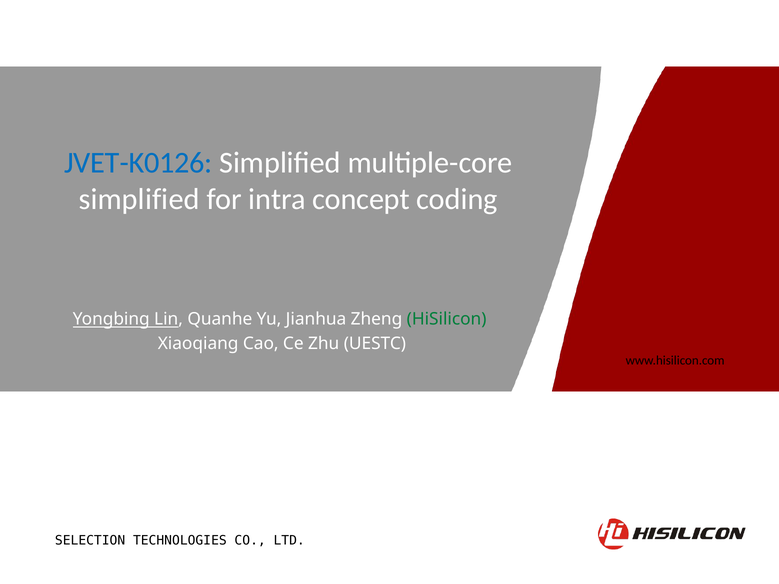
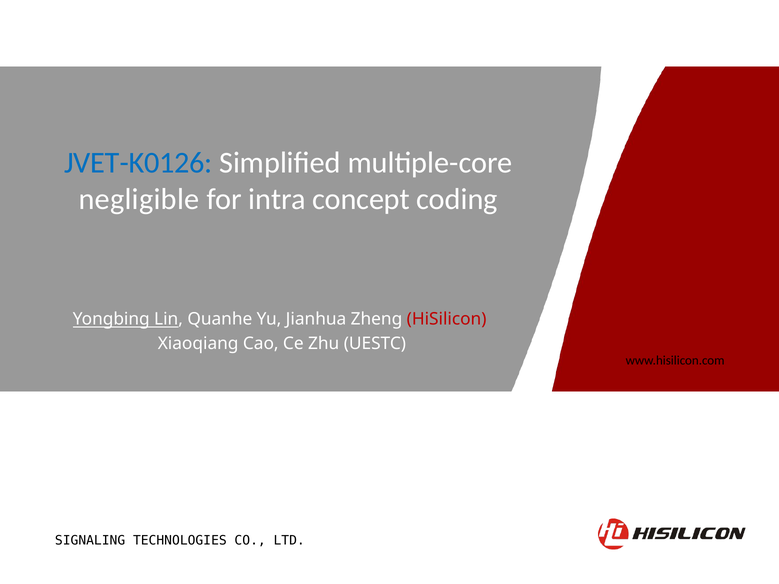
simplified at (139, 199): simplified -> negligible
HiSilicon colour: green -> red
SELECTION: SELECTION -> SIGNALING
